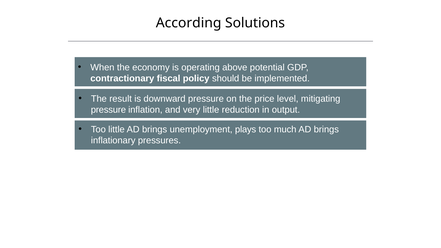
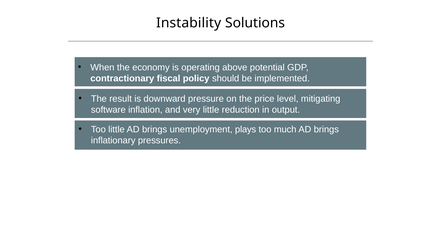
According: According -> Instability
pressure at (108, 110): pressure -> software
